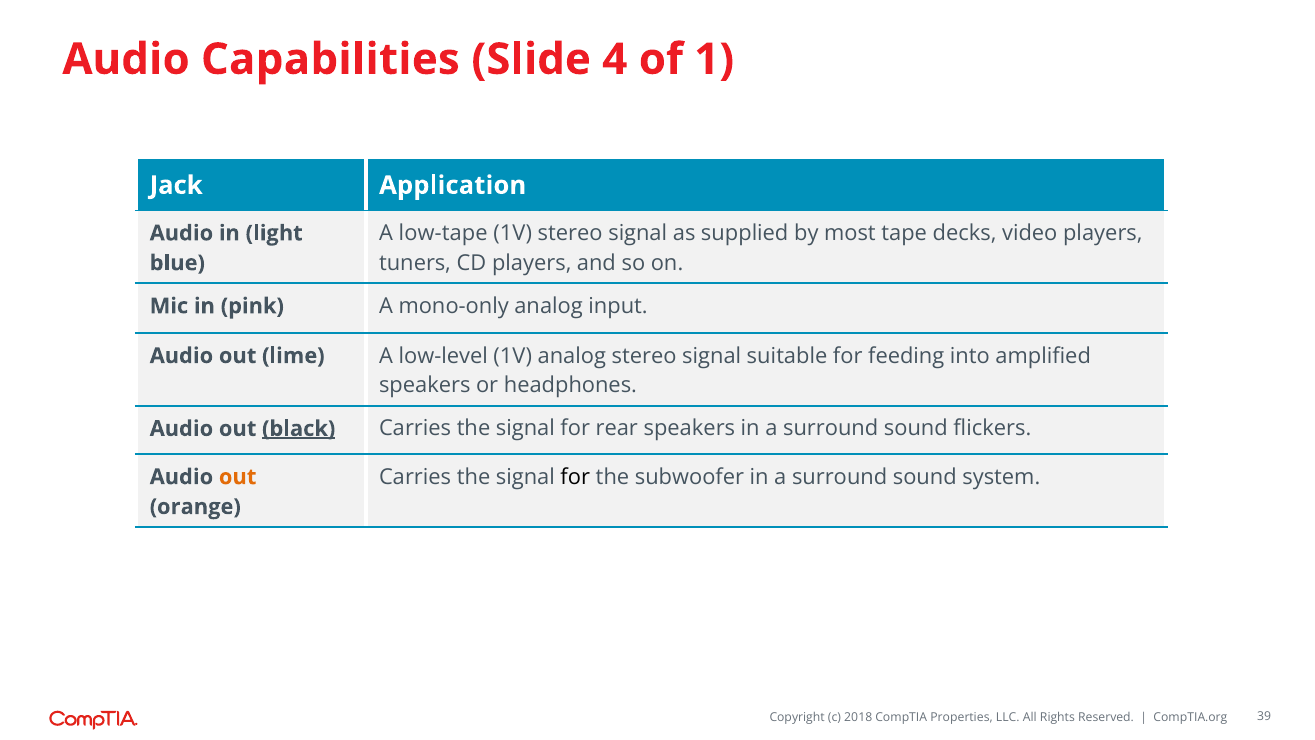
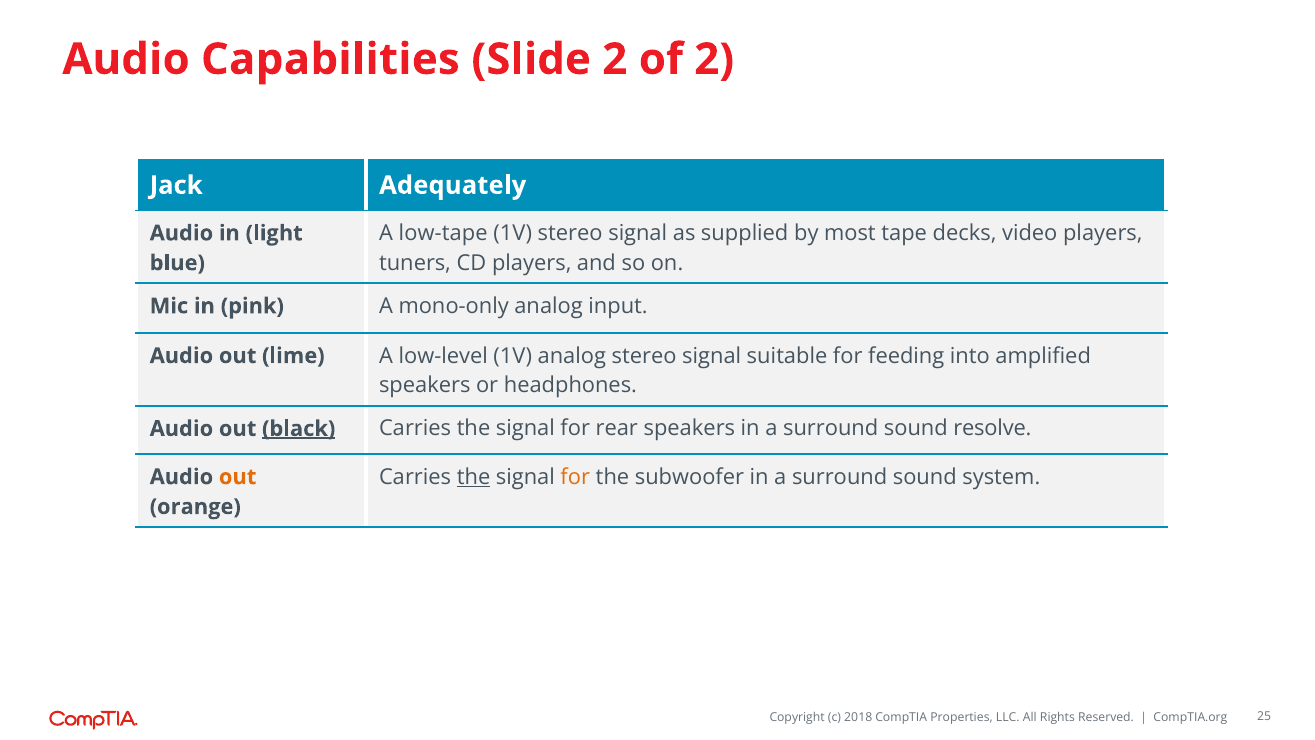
Slide 4: 4 -> 2
of 1: 1 -> 2
Application: Application -> Adequately
flickers: flickers -> resolve
the at (474, 477) underline: none -> present
for at (575, 477) colour: black -> orange
39: 39 -> 25
